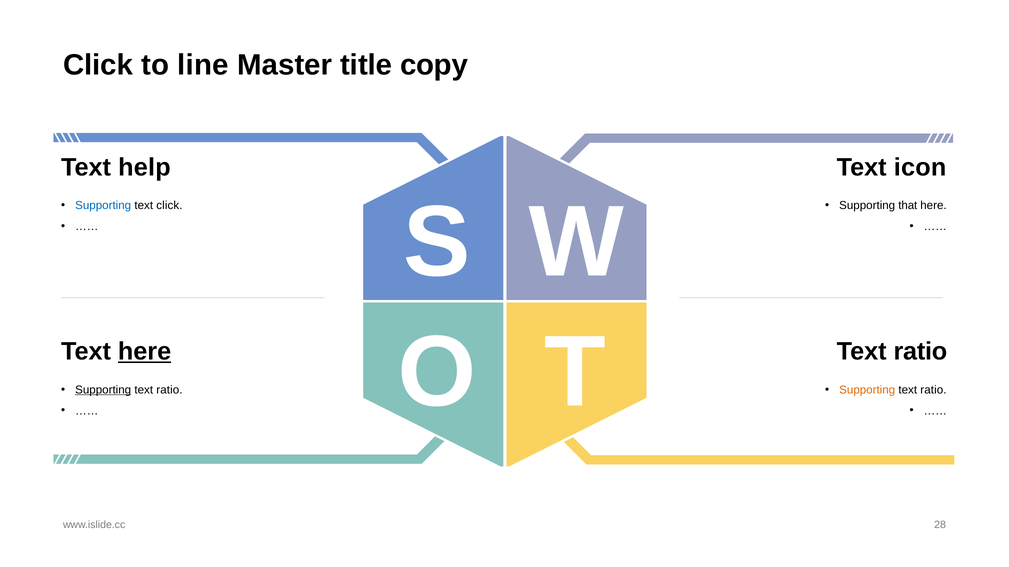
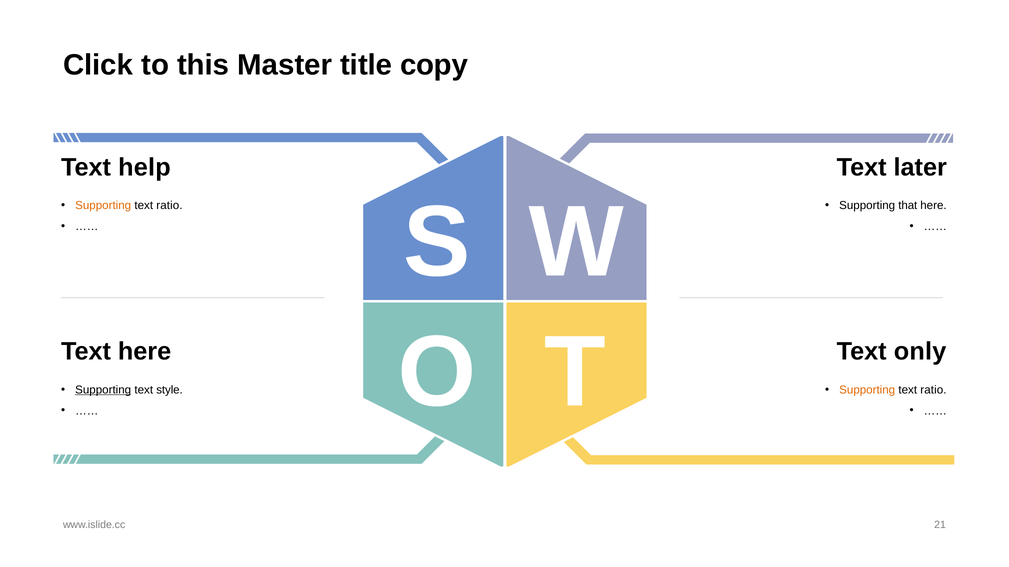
line: line -> this
icon: icon -> later
Supporting at (103, 206) colour: blue -> orange
click at (169, 206): click -> ratio
here at (145, 352) underline: present -> none
ratio at (920, 352): ratio -> only
ratio at (169, 390): ratio -> style
28: 28 -> 21
